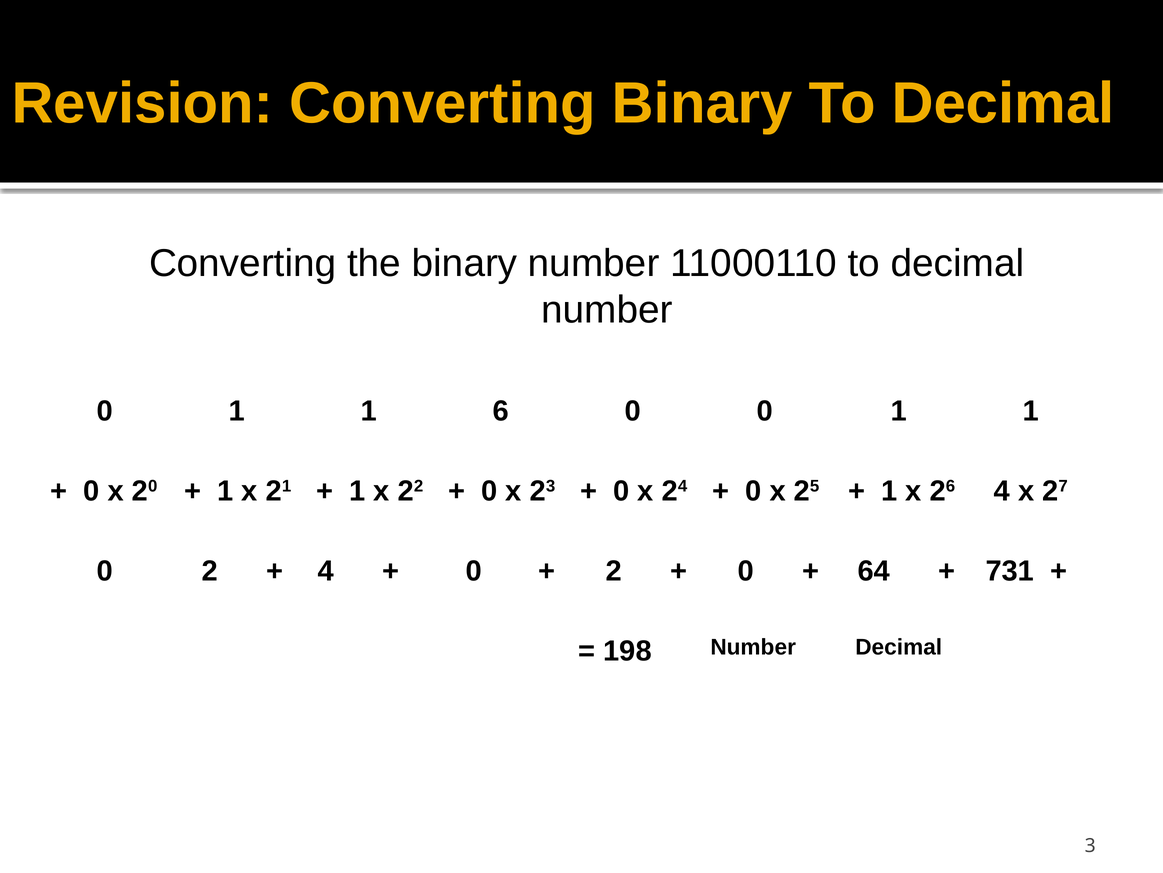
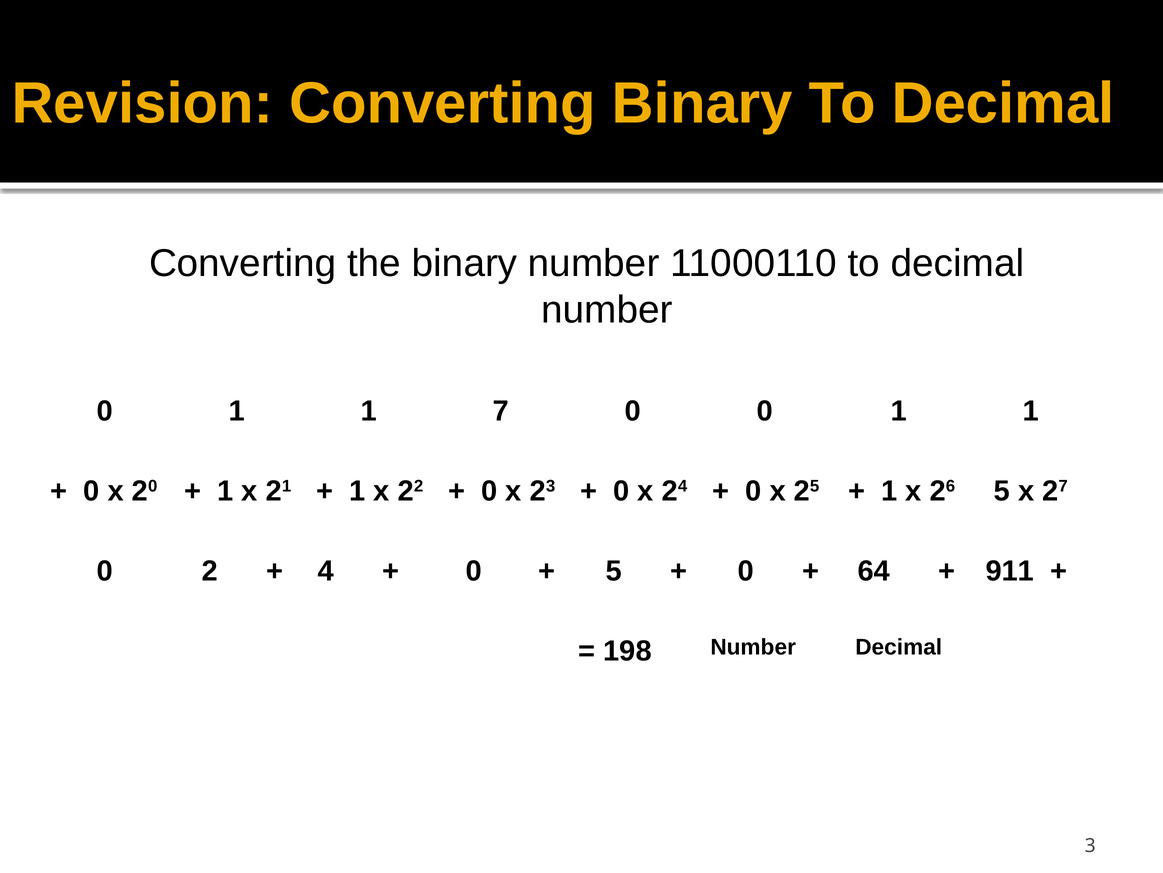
6: 6 -> 7
26 4: 4 -> 5
2 at (614, 571): 2 -> 5
731: 731 -> 911
